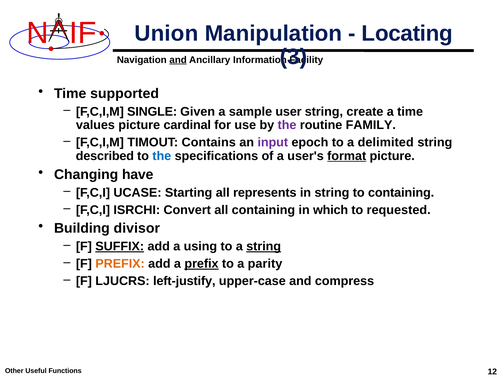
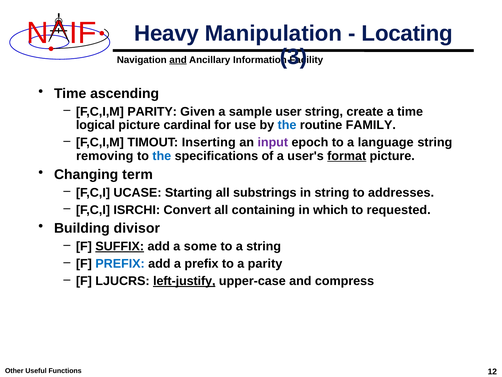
Union: Union -> Heavy
supported: supported -> ascending
F,C,I,M SINGLE: SINGLE -> PARITY
values: values -> logical
the at (287, 125) colour: purple -> blue
Contains: Contains -> Inserting
delimited: delimited -> language
described: described -> removing
have: have -> term
represents: represents -> substrings
to containing: containing -> addresses
using: using -> some
string at (264, 246) underline: present -> none
PREFIX at (120, 264) colour: orange -> blue
prefix at (201, 264) underline: present -> none
left-justify underline: none -> present
